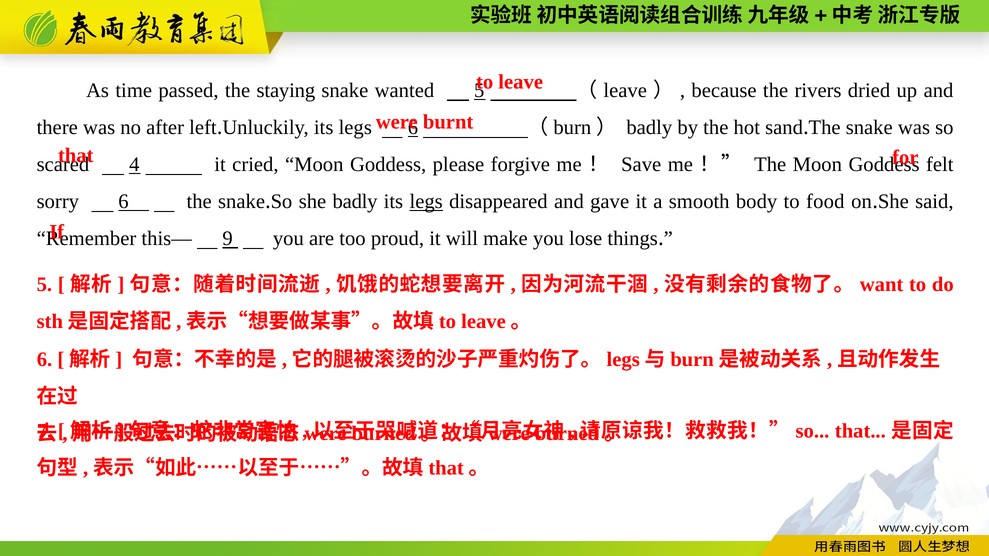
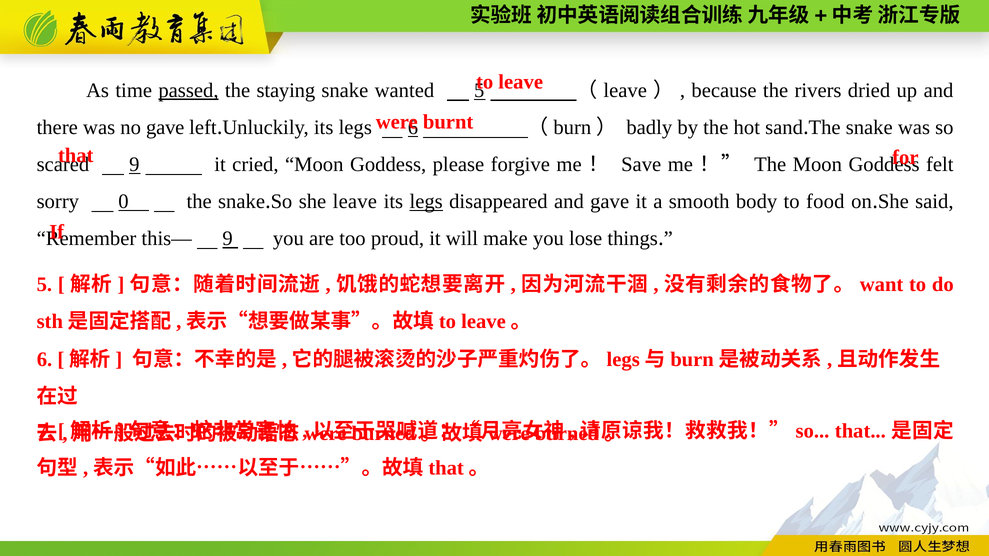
passed underline: none -> present
no after: after -> gave
4 at (134, 165): 4 -> 9
sorry 6: 6 -> 0
she badly: badly -> leave
